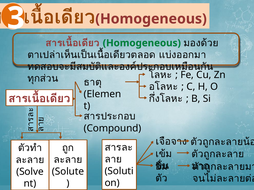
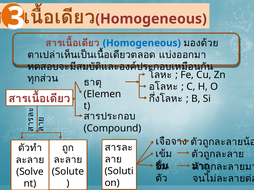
Homogeneous at (142, 43) colour: green -> blue
